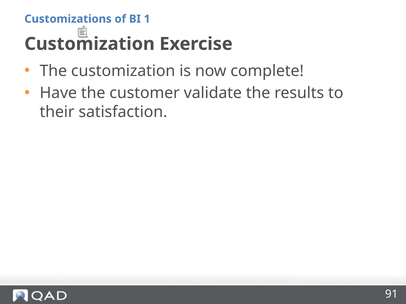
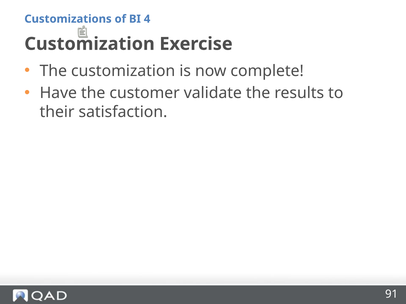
1: 1 -> 4
